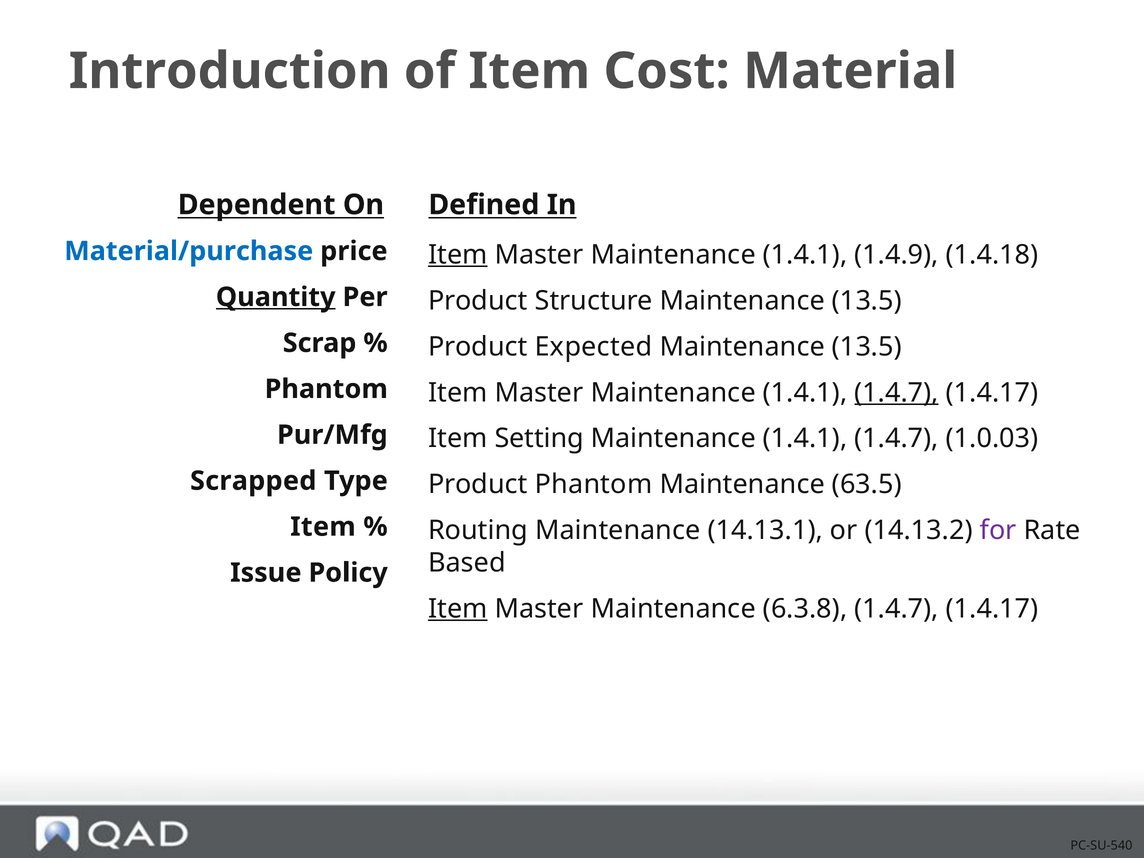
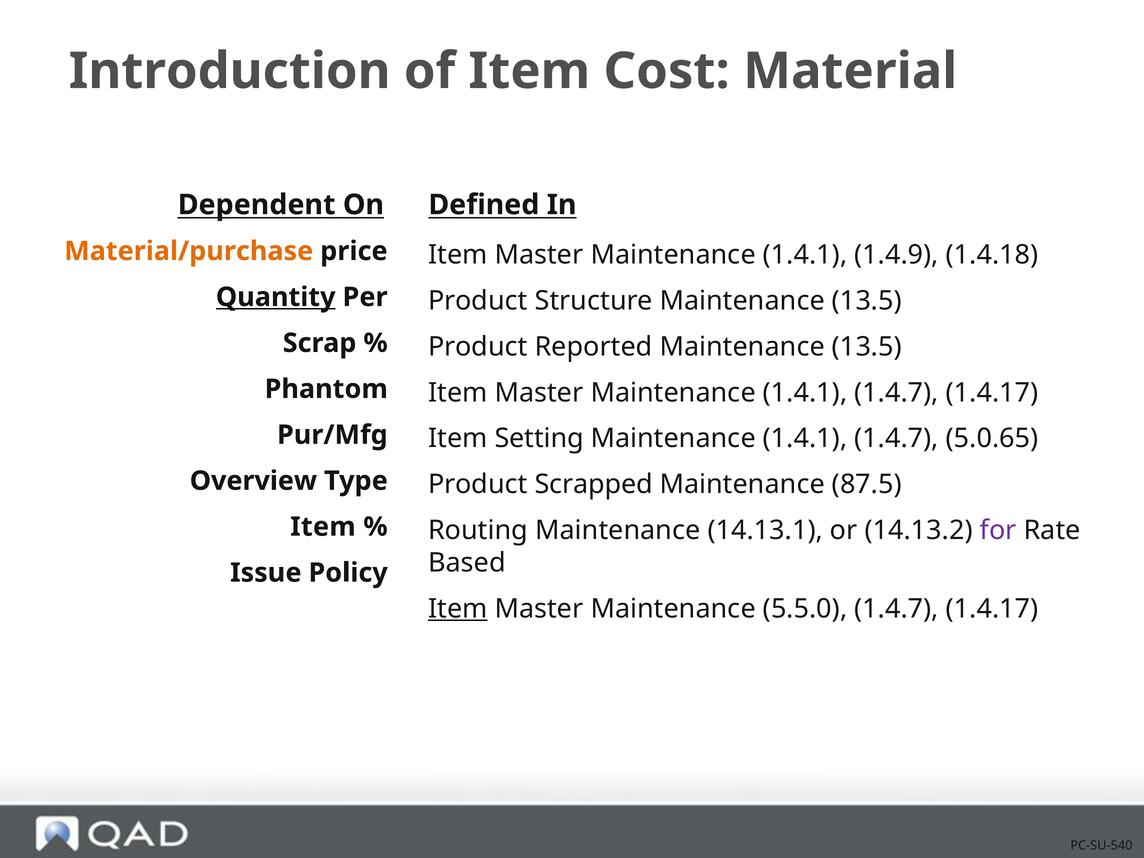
Material/purchase colour: blue -> orange
Item at (458, 255) underline: present -> none
Expected: Expected -> Reported
1.4.7 at (897, 393) underline: present -> none
1.0.03: 1.0.03 -> 5.0.65
Scrapped: Scrapped -> Overview
Product Phantom: Phantom -> Scrapped
63.5: 63.5 -> 87.5
6.3.8: 6.3.8 -> 5.5.0
